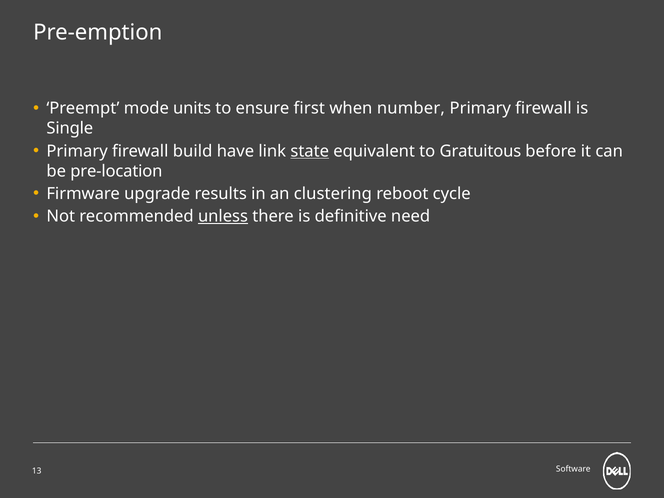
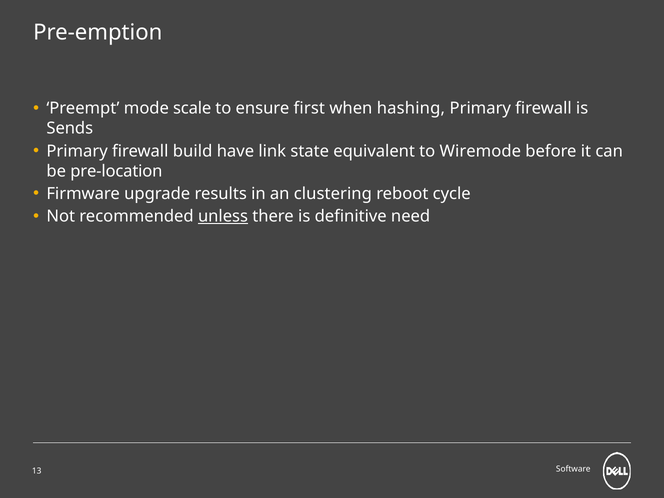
units: units -> scale
number: number -> hashing
Single: Single -> Sends
state underline: present -> none
Gratuitous: Gratuitous -> Wiremode
